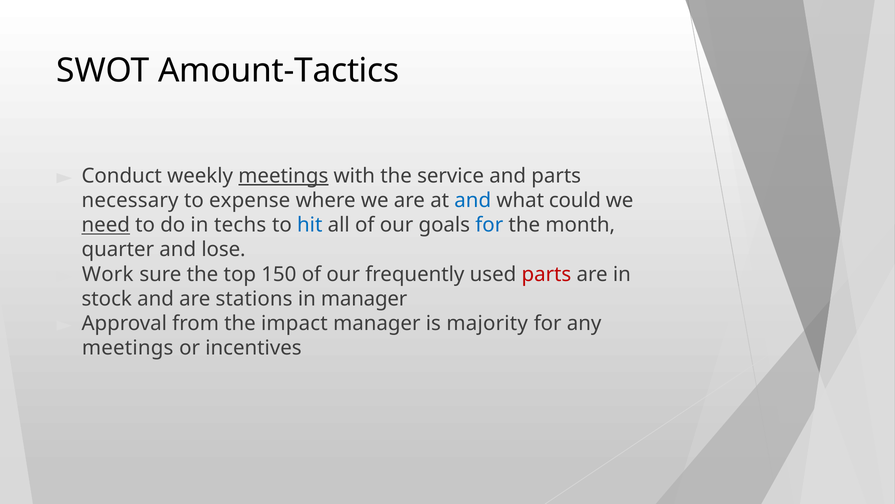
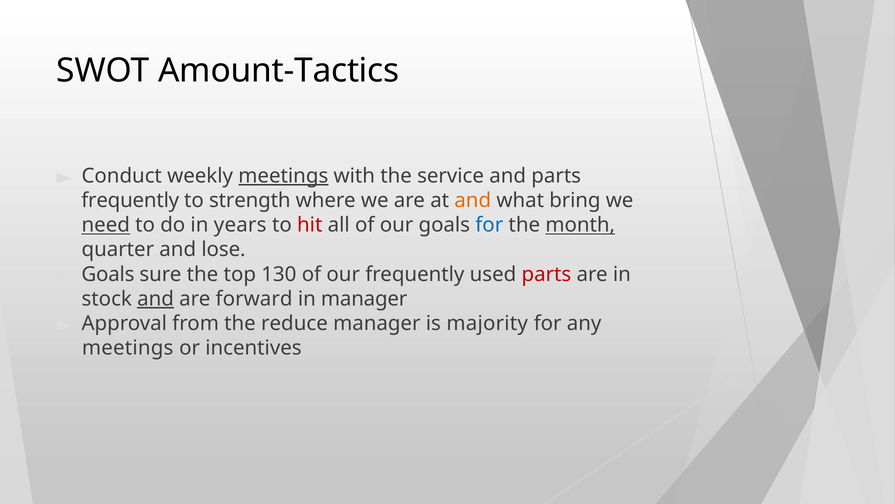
necessary at (130, 200): necessary -> frequently
expense: expense -> strength
and at (473, 200) colour: blue -> orange
could: could -> bring
techs: techs -> years
hit colour: blue -> red
month underline: none -> present
Work at (108, 274): Work -> Goals
150: 150 -> 130
and at (156, 299) underline: none -> present
stations: stations -> forward
impact: impact -> reduce
